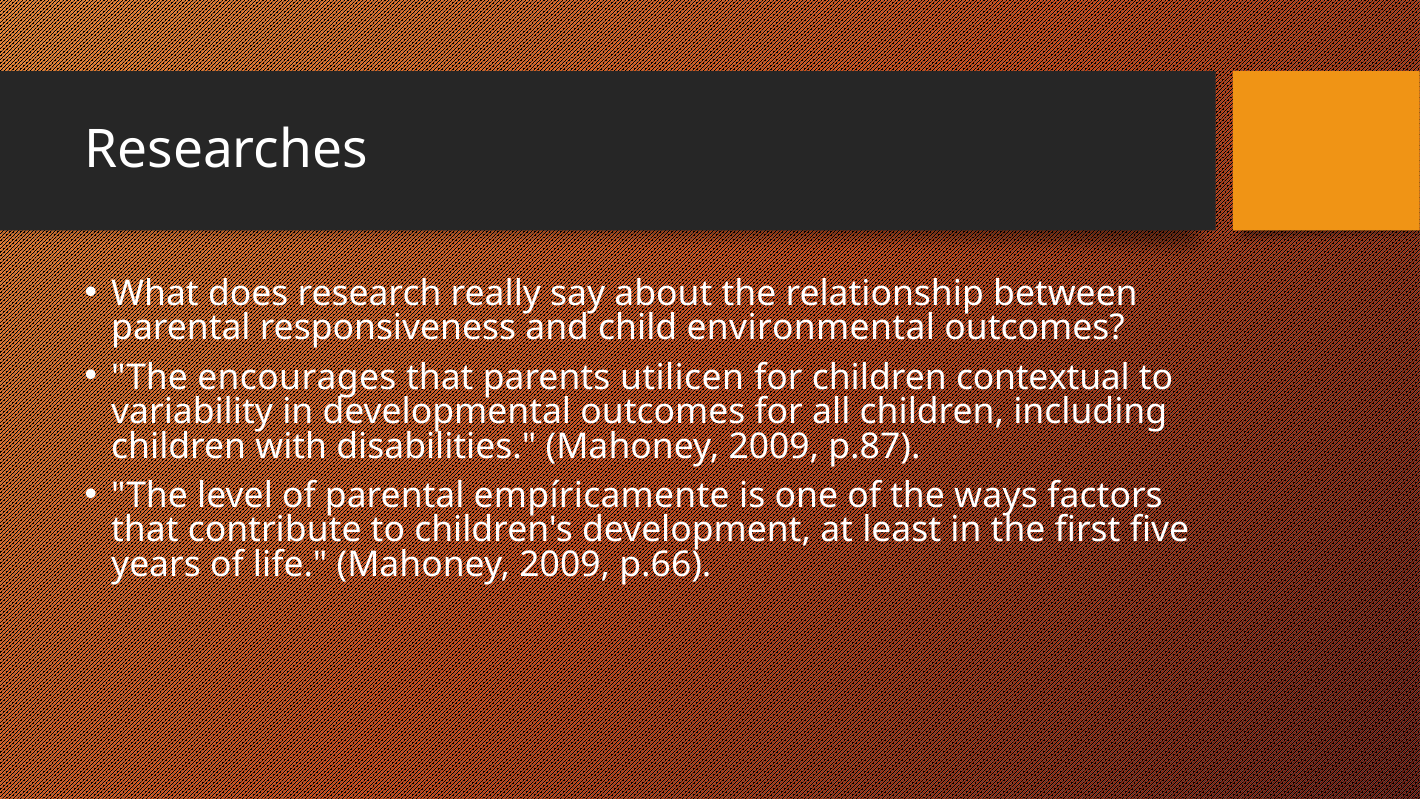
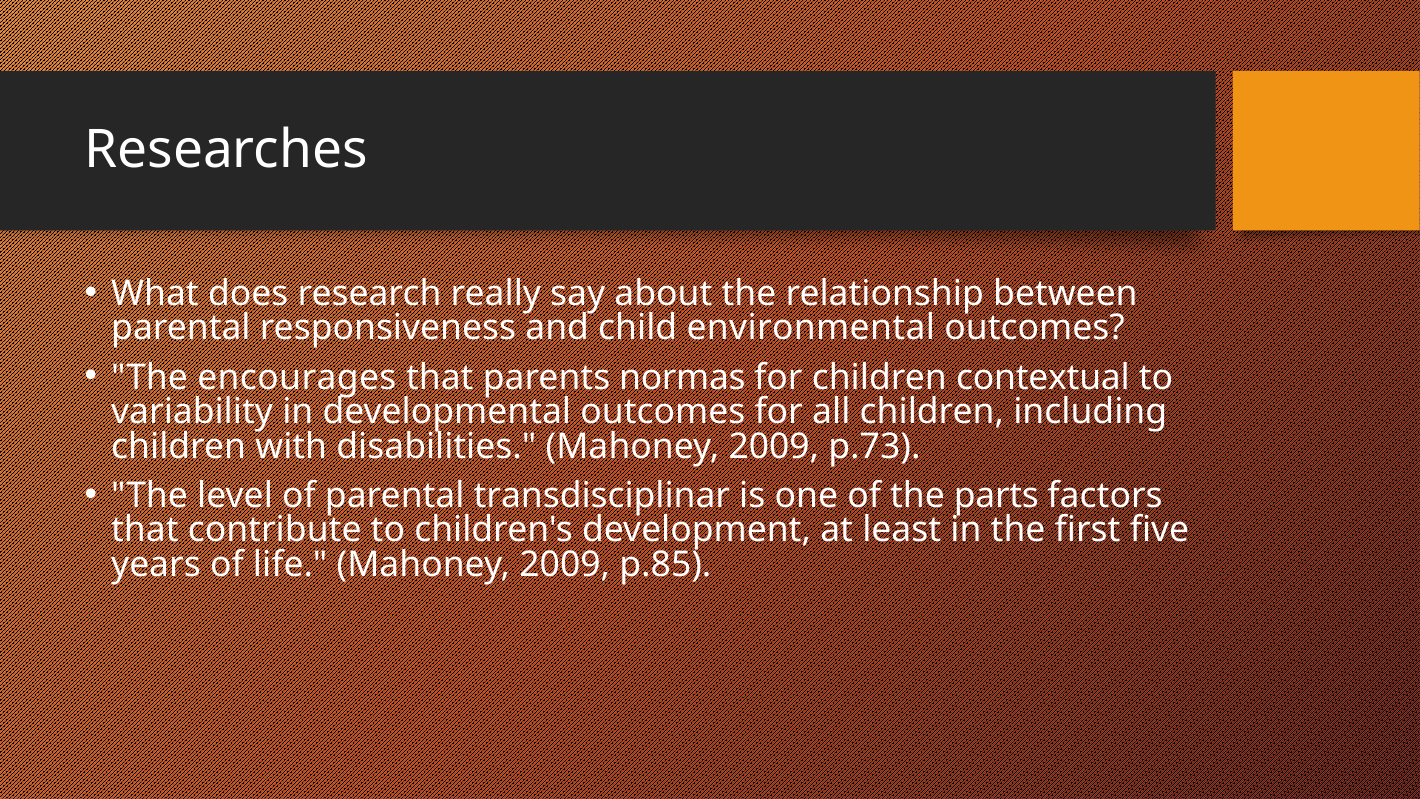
utilicen: utilicen -> normas
p.87: p.87 -> p.73
empíricamente: empíricamente -> transdisciplinar
ways: ways -> parts
p.66: p.66 -> p.85
